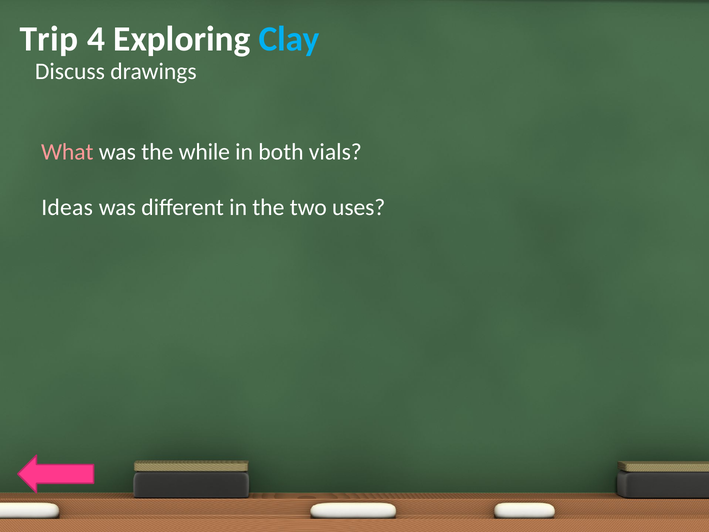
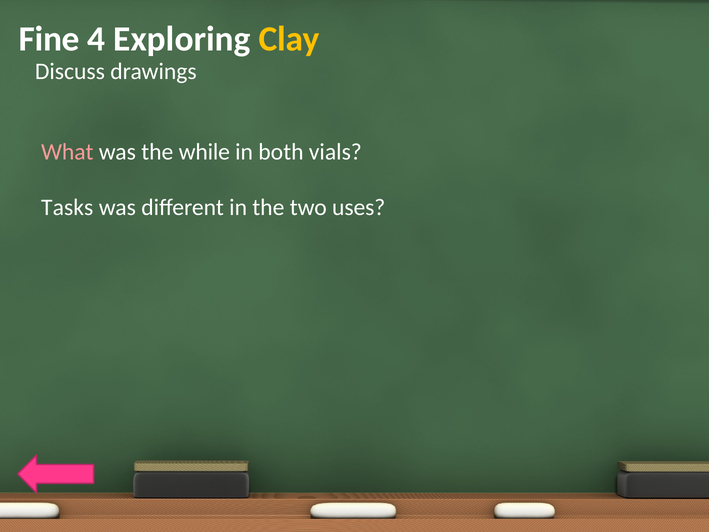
Trip: Trip -> Fine
Clay colour: light blue -> yellow
Ideas: Ideas -> Tasks
